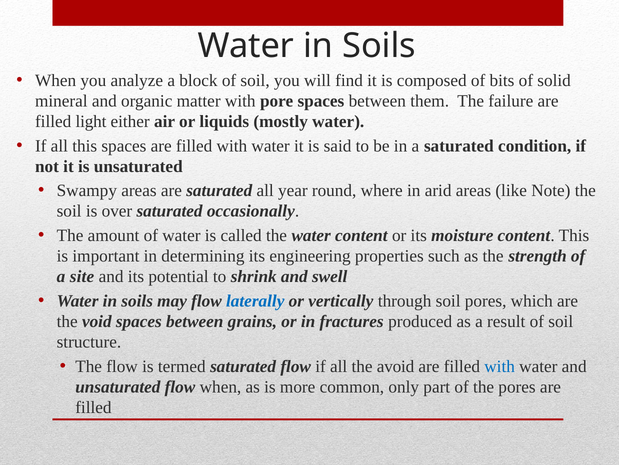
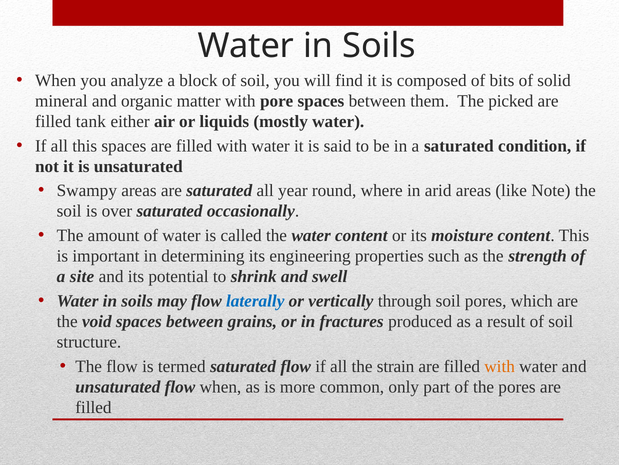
failure: failure -> picked
light: light -> tank
avoid: avoid -> strain
with at (500, 366) colour: blue -> orange
